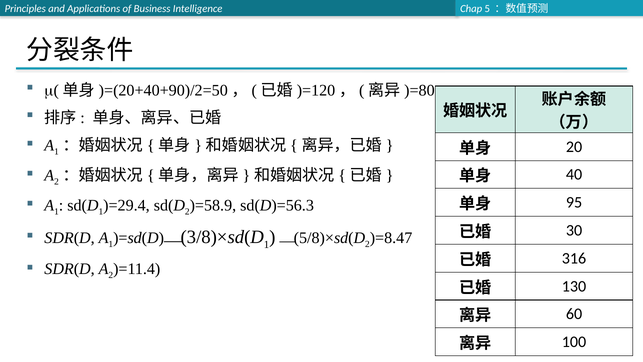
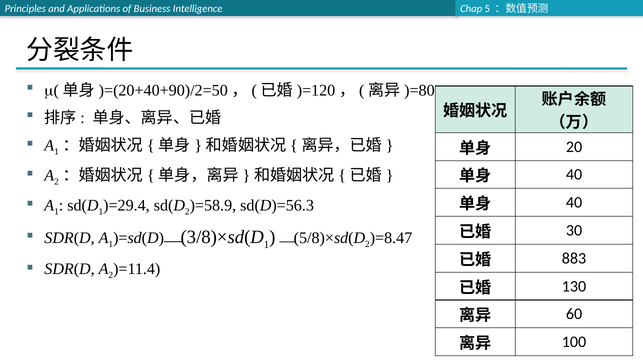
95 at (574, 202): 95 -> 40
316: 316 -> 883
